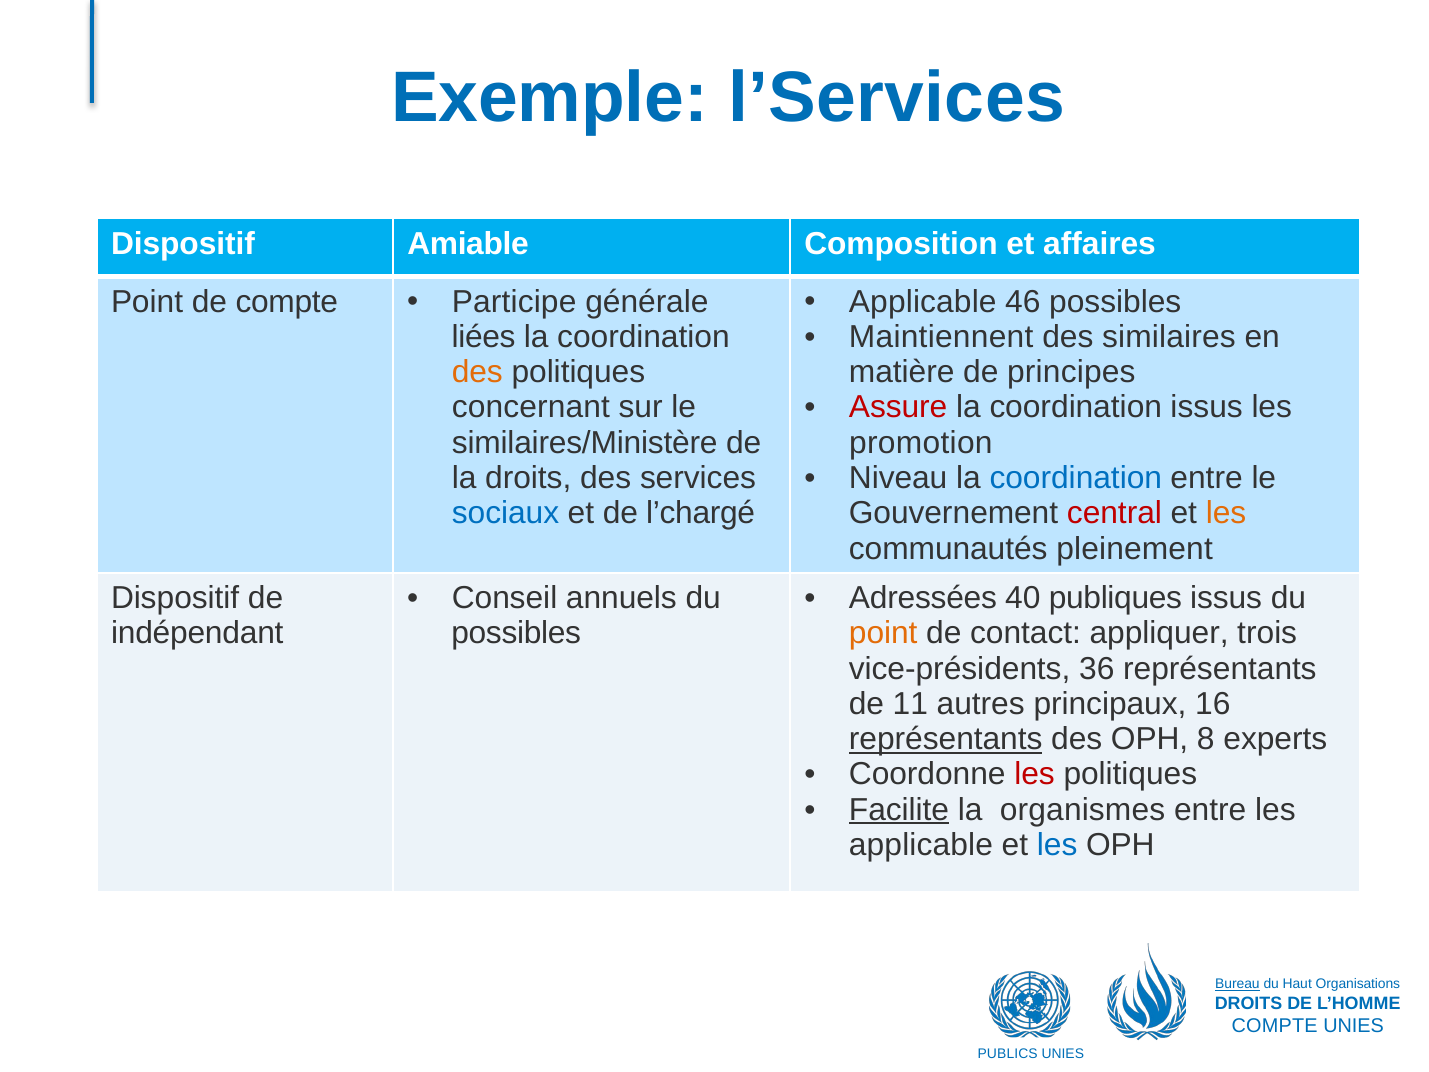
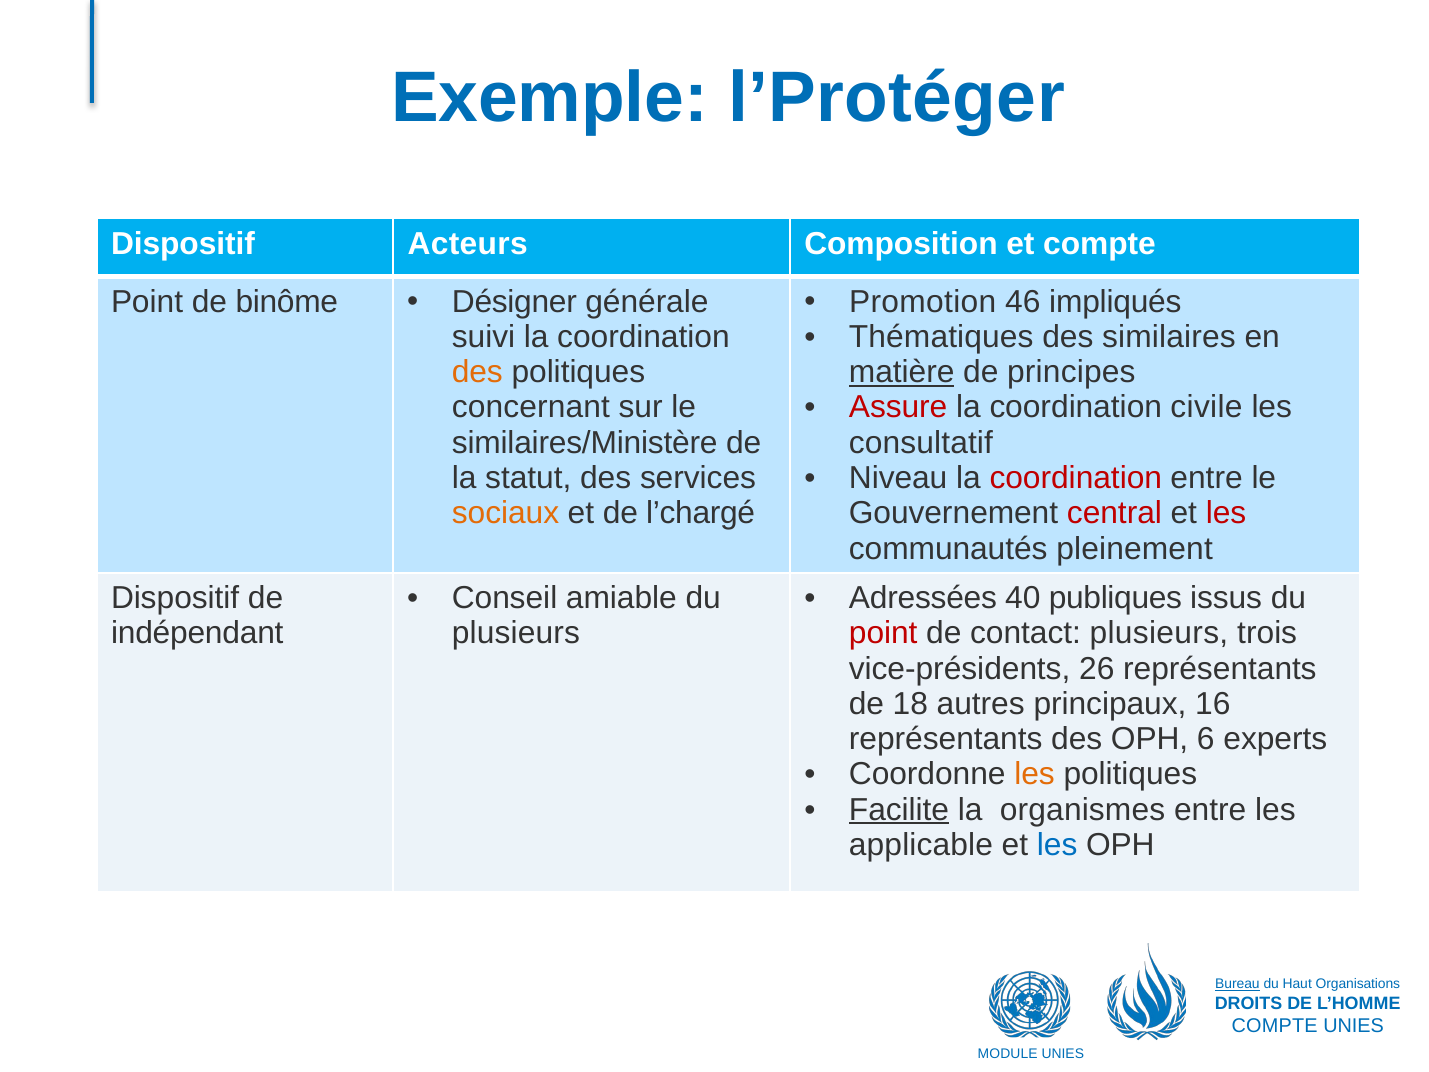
l’Services: l’Services -> l’Protéger
Amiable: Amiable -> Acteurs
et affaires: affaires -> compte
Applicable at (923, 301): Applicable -> Promotion
46 possibles: possibles -> impliqués
de compte: compte -> binôme
Participe: Participe -> Désigner
liées: liées -> suivi
Maintiennent: Maintiennent -> Thématiques
matière underline: none -> present
coordination issus: issus -> civile
promotion: promotion -> consultatif
la droits: droits -> statut
coordination at (1076, 478) colour: blue -> red
sociaux colour: blue -> orange
les at (1226, 513) colour: orange -> red
annuels: annuels -> amiable
possibles at (516, 633): possibles -> plusieurs
point at (883, 633) colour: orange -> red
contact appliquer: appliquer -> plusieurs
36: 36 -> 26
11: 11 -> 18
représentants at (946, 739) underline: present -> none
8: 8 -> 6
les at (1035, 774) colour: red -> orange
PUBLICS: PUBLICS -> MODULE
